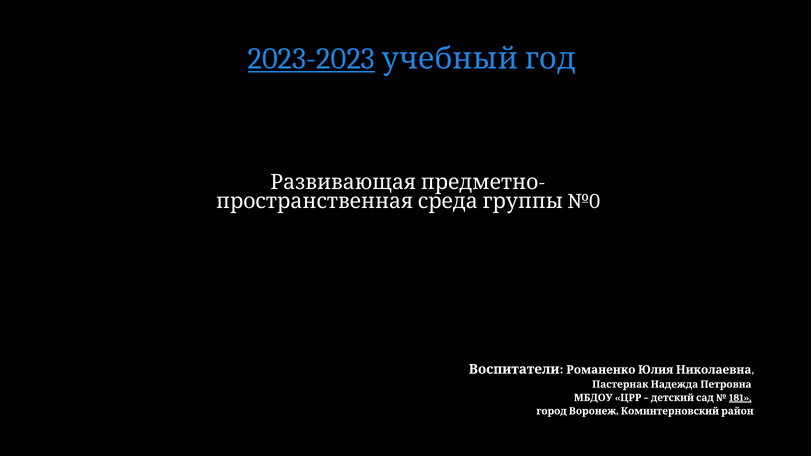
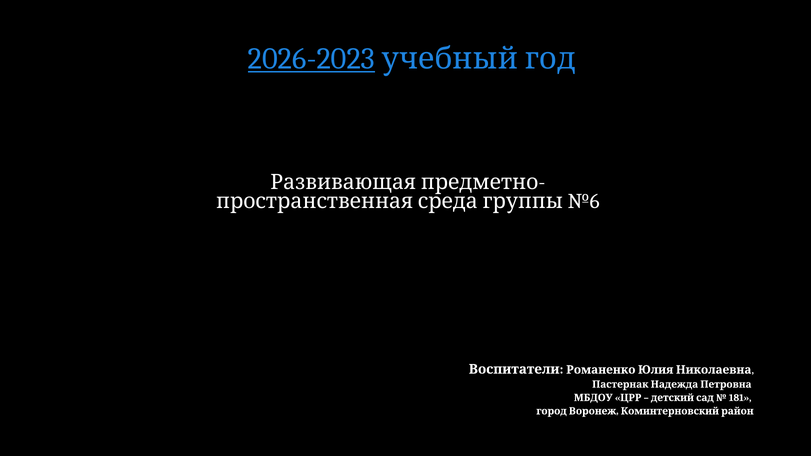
2023-2023: 2023-2023 -> 2026-2023
№0: №0 -> №6
181 underline: present -> none
